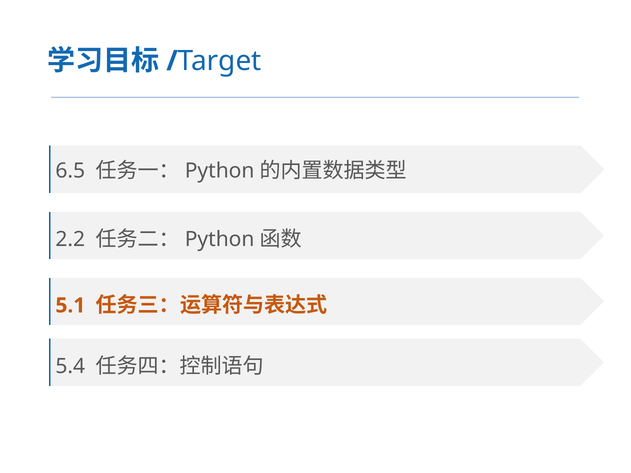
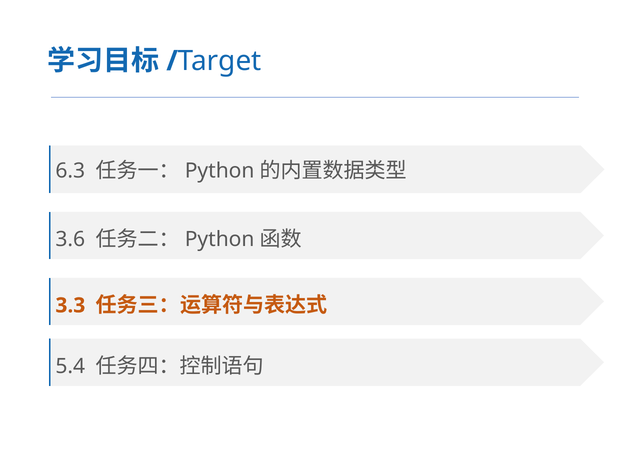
6.5: 6.5 -> 6.3
2.2: 2.2 -> 3.6
5.1: 5.1 -> 3.3
